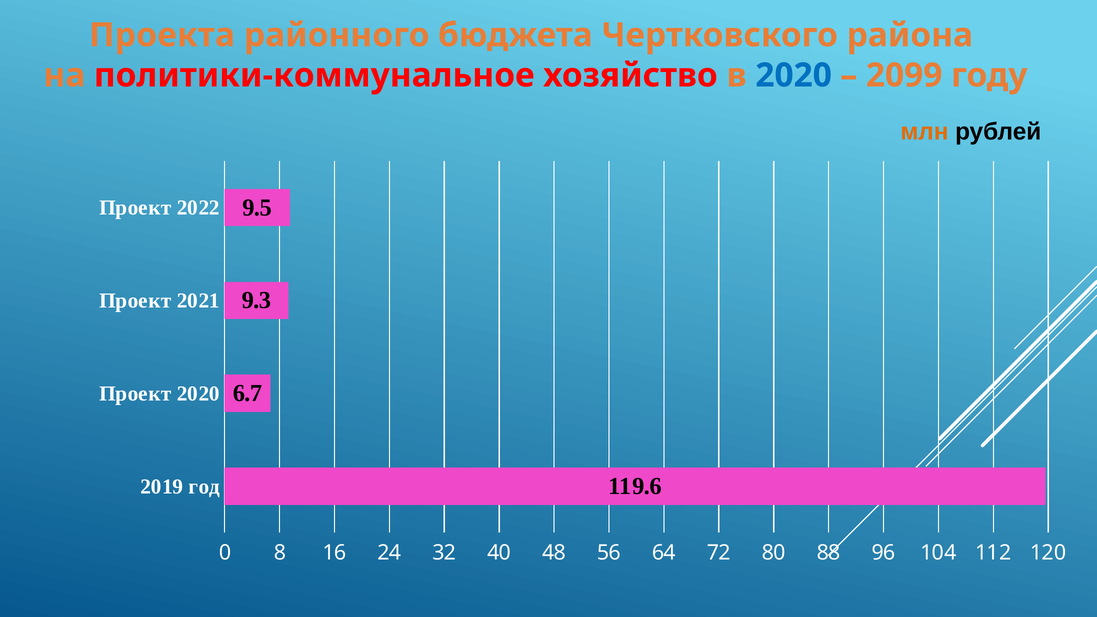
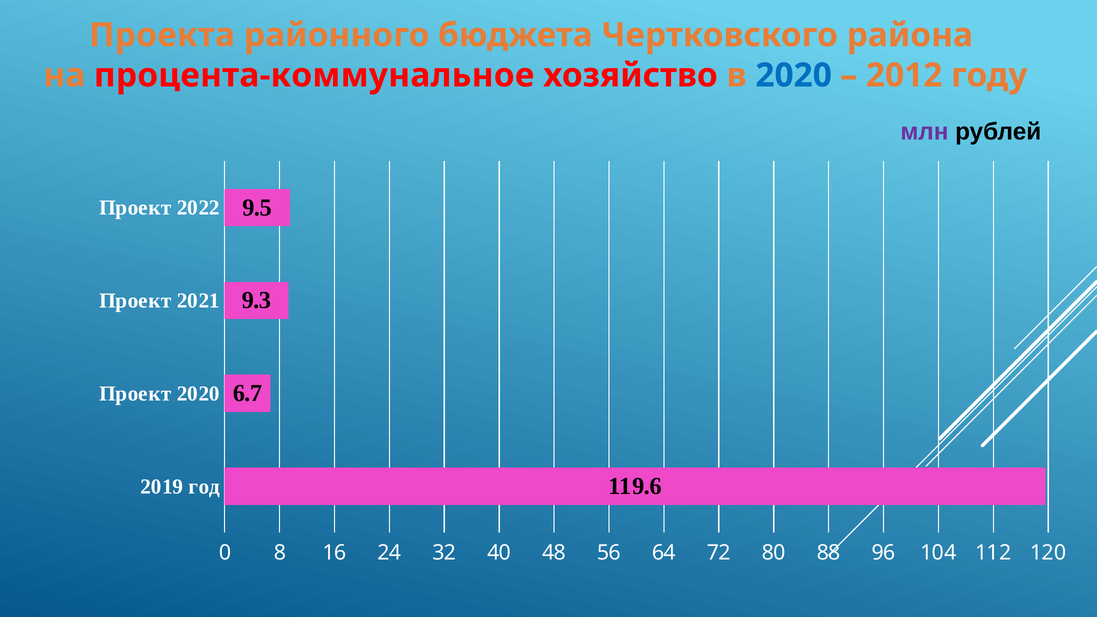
политики-коммунальное: политики-коммунальное -> процента-коммунальное
2099: 2099 -> 2012
млн colour: orange -> purple
